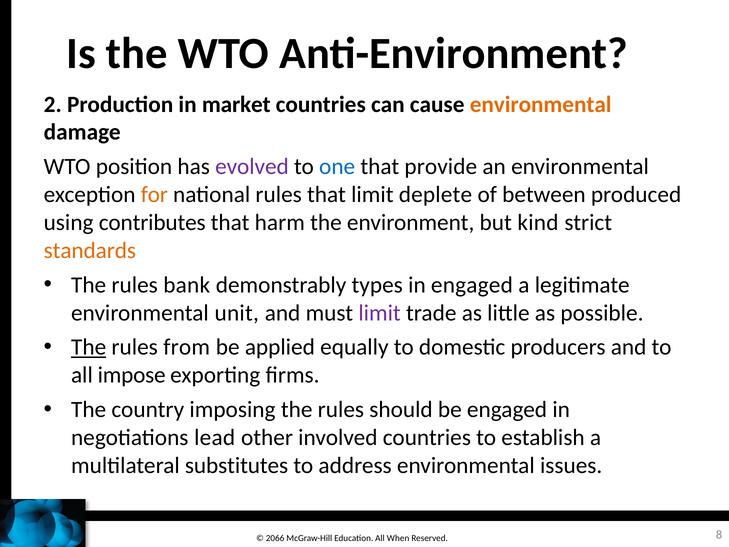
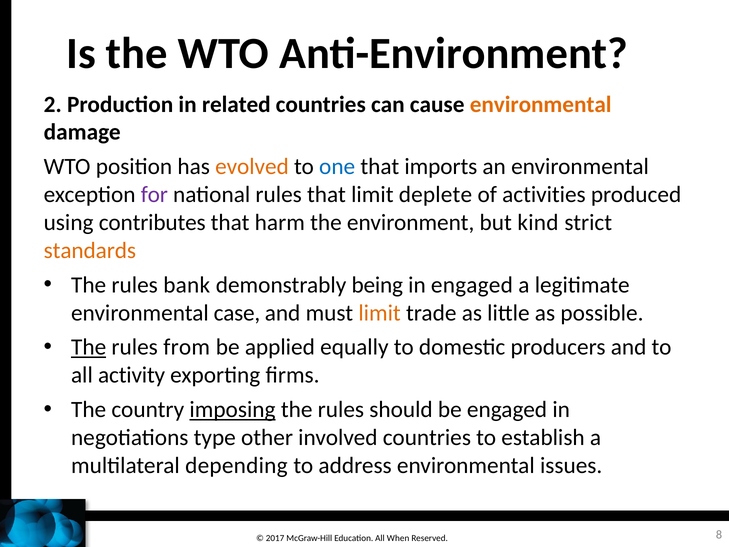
market: market -> related
evolved colour: purple -> orange
provide: provide -> imports
for colour: orange -> purple
between: between -> activities
types: types -> being
unit: unit -> case
limit at (380, 313) colour: purple -> orange
impose: impose -> activity
imposing underline: none -> present
lead: lead -> type
substitutes: substitutes -> depending
2066: 2066 -> 2017
